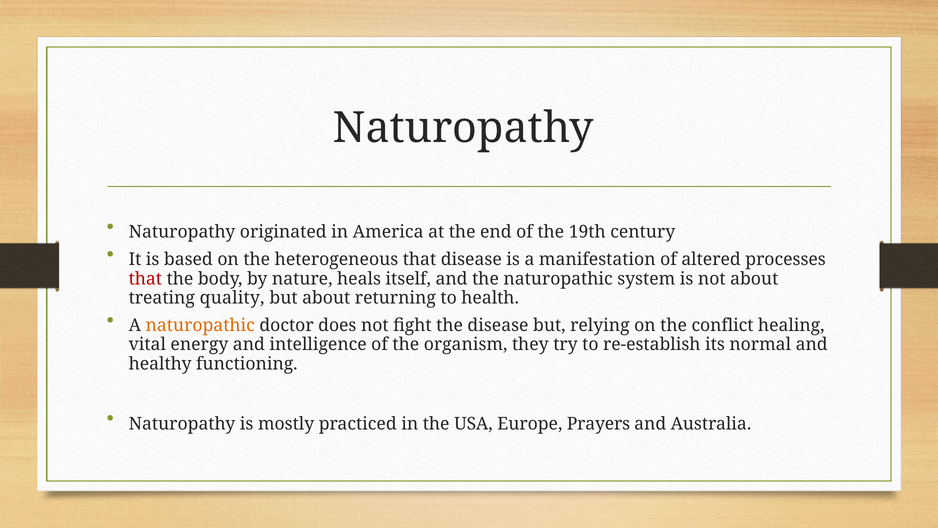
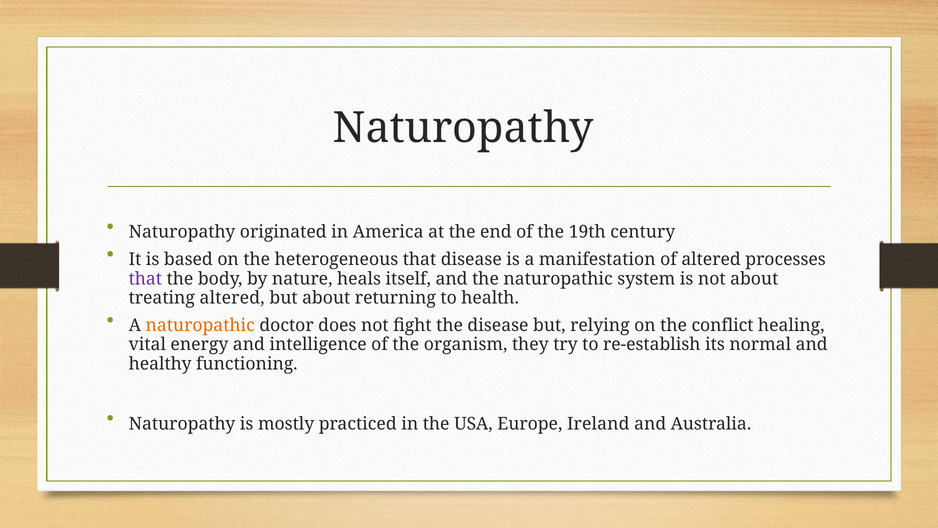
that at (145, 279) colour: red -> purple
treating quality: quality -> altered
Prayers: Prayers -> Ireland
